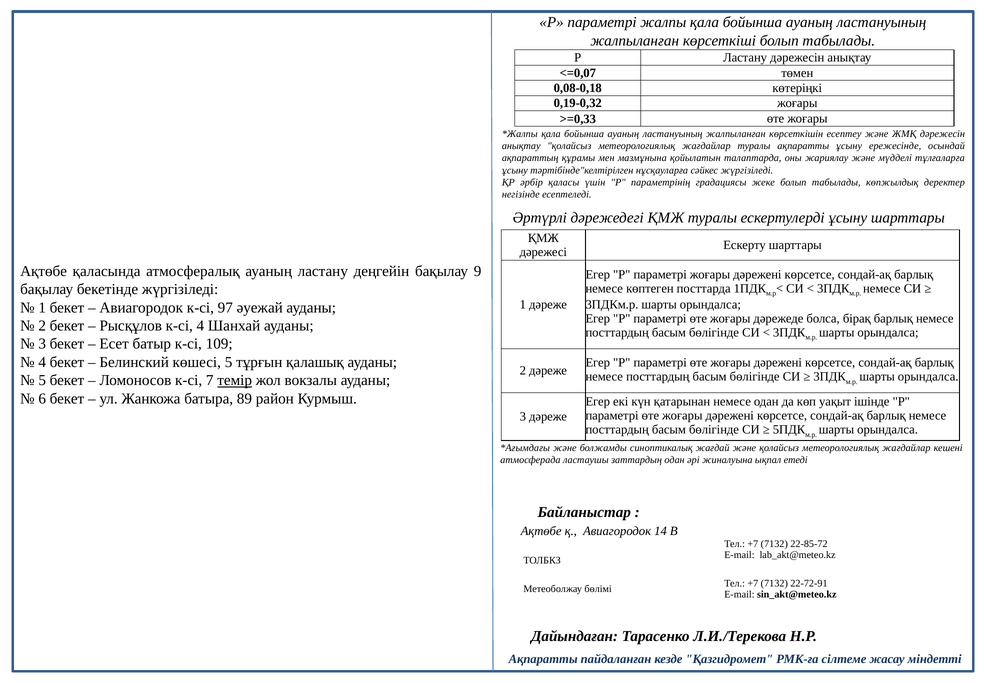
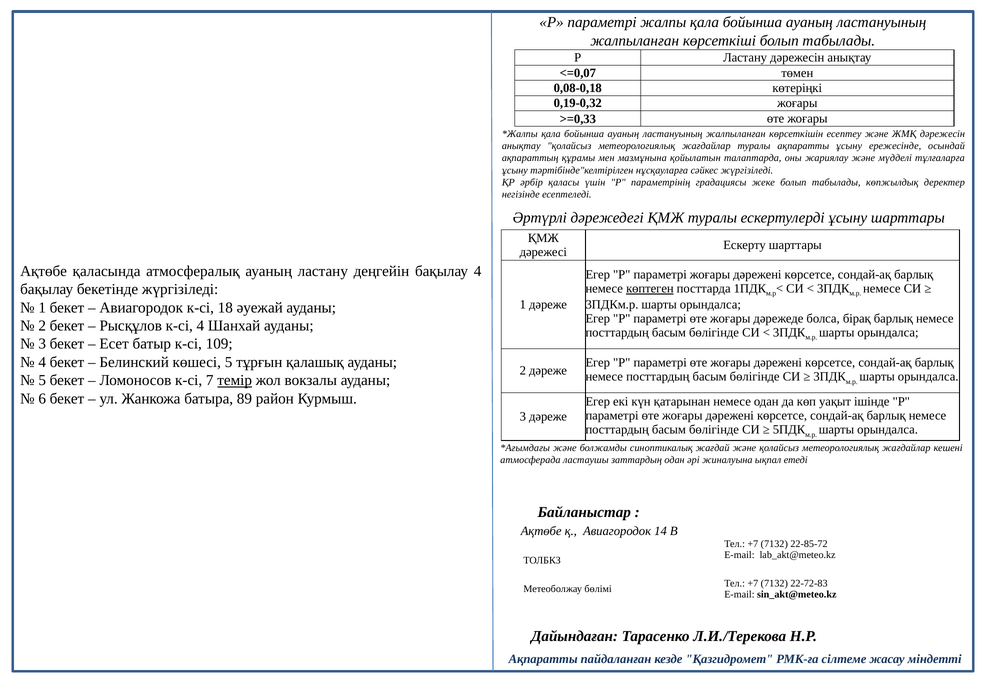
бақылау 9: 9 -> 4
көптеген underline: none -> present
97: 97 -> 18
22-72-91: 22-72-91 -> 22-72-83
